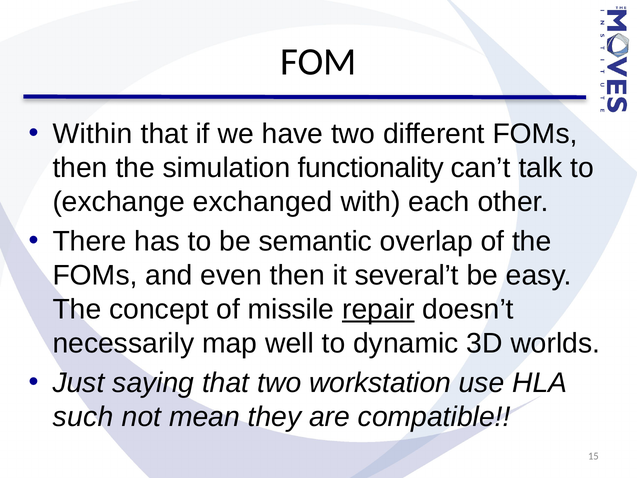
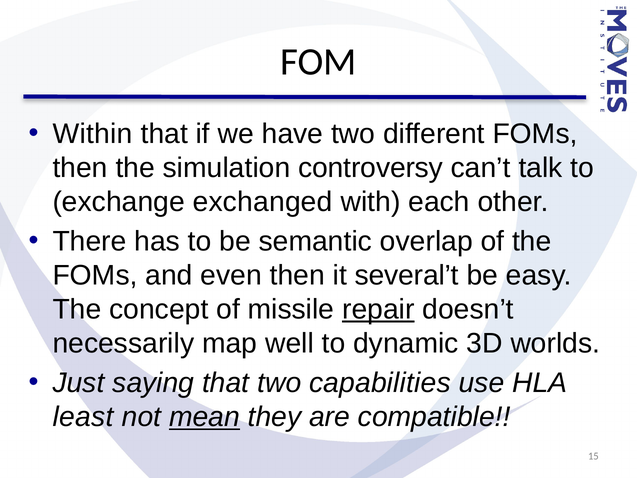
functionality: functionality -> controversy
workstation: workstation -> capabilities
such: such -> least
mean underline: none -> present
